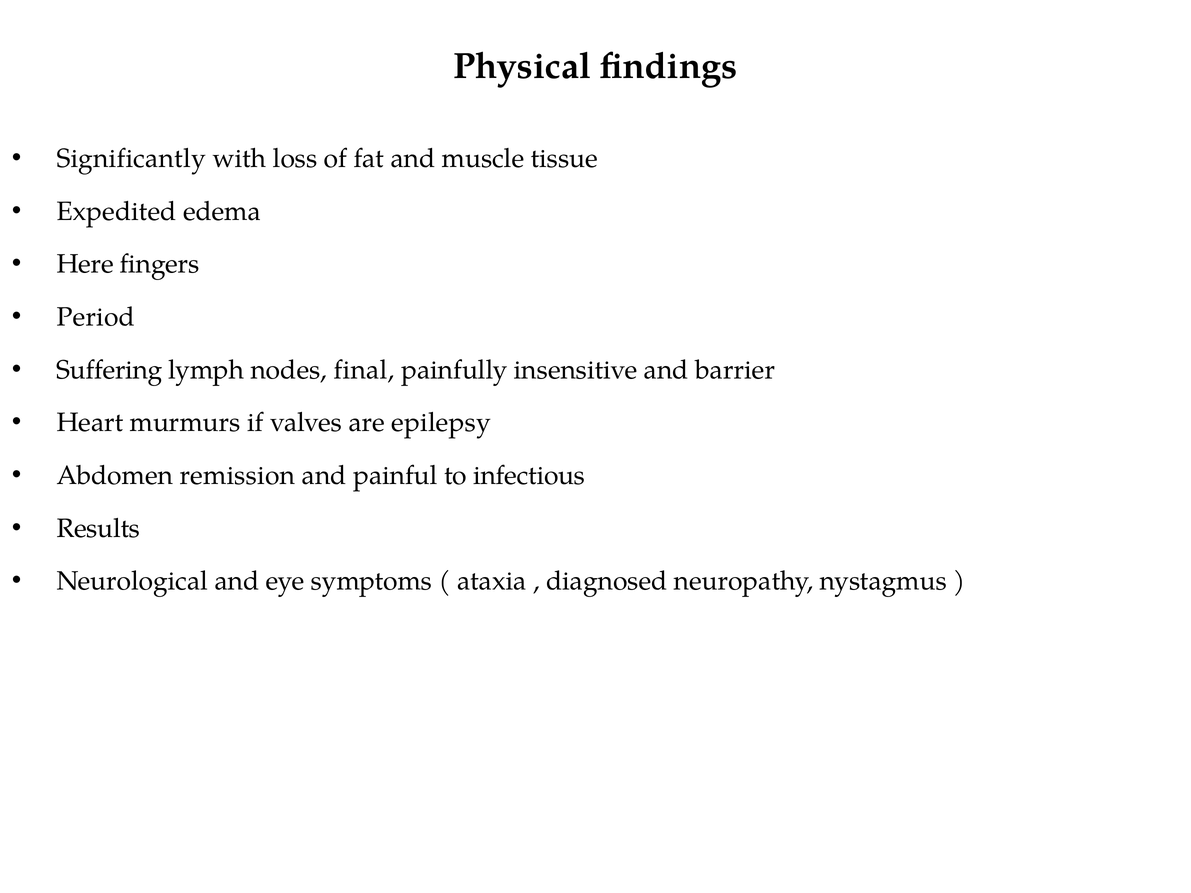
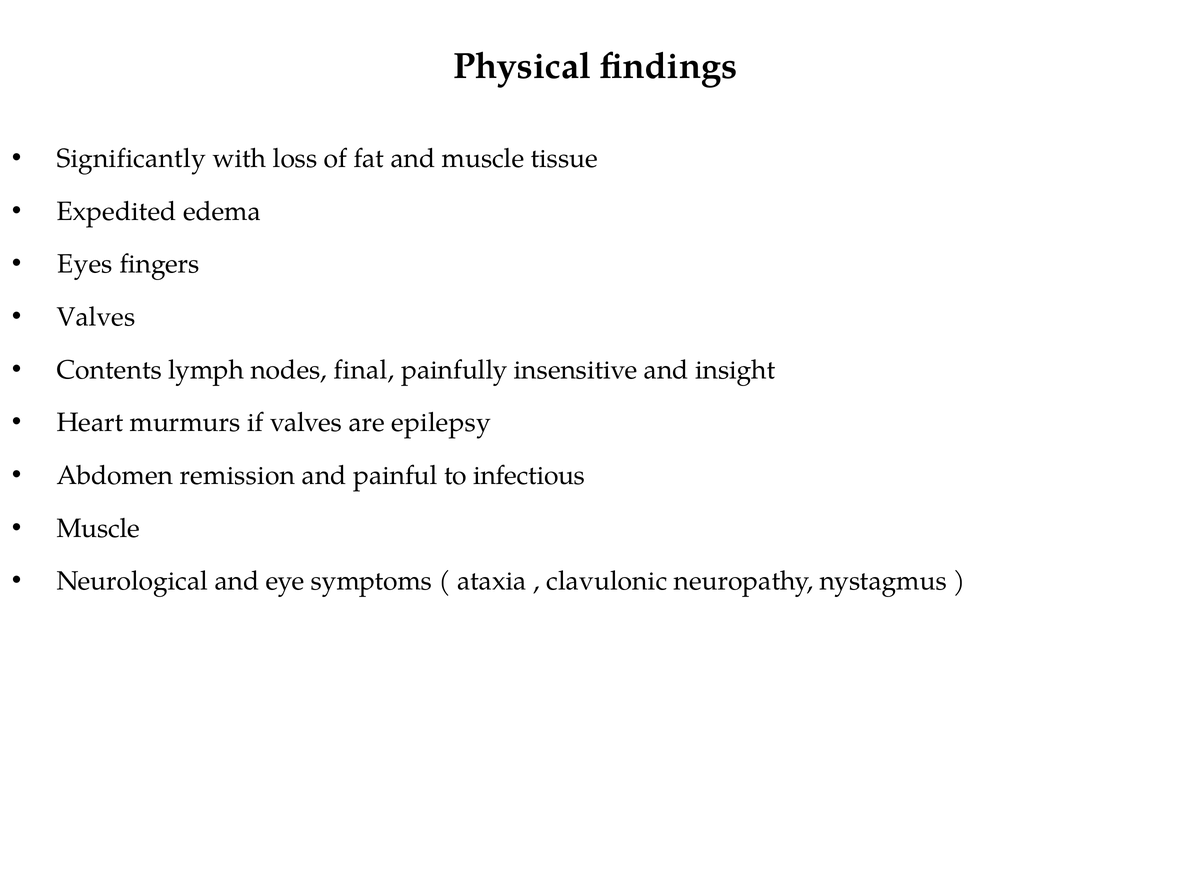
Here: Here -> Eyes
Period at (96, 317): Period -> Valves
Suffering: Suffering -> Contents
barrier: barrier -> insight
Results at (98, 528): Results -> Muscle
diagnosed: diagnosed -> clavulonic
